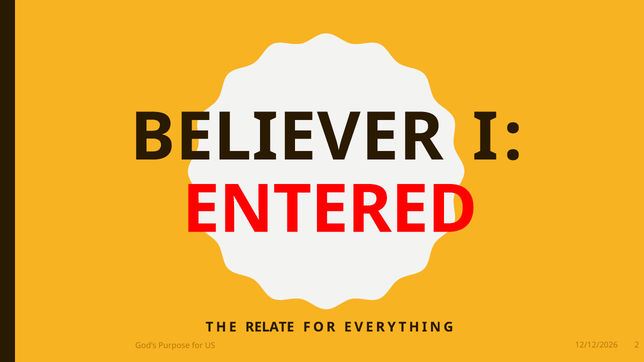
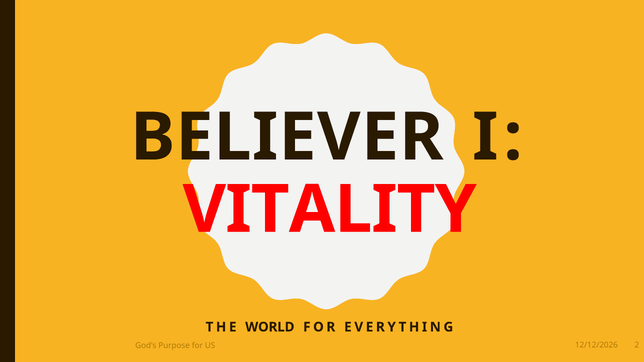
ENTERED: ENTERED -> VITALITY
RELATE: RELATE -> WORLD
